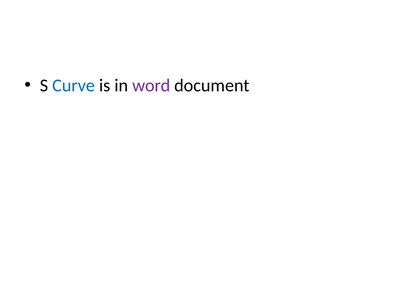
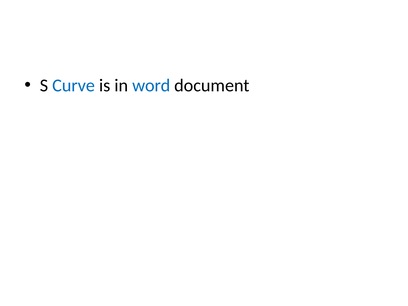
word colour: purple -> blue
